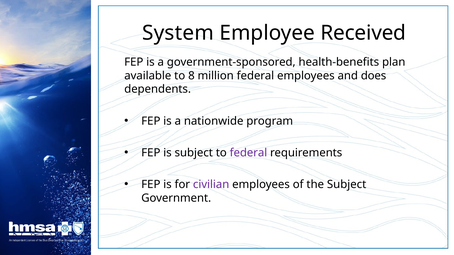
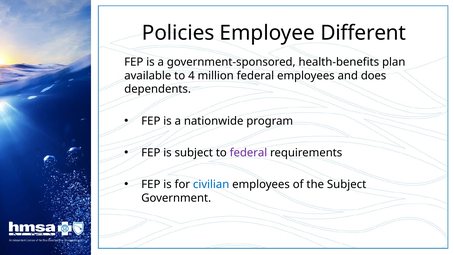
System: System -> Policies
Received: Received -> Different
8: 8 -> 4
civilian colour: purple -> blue
